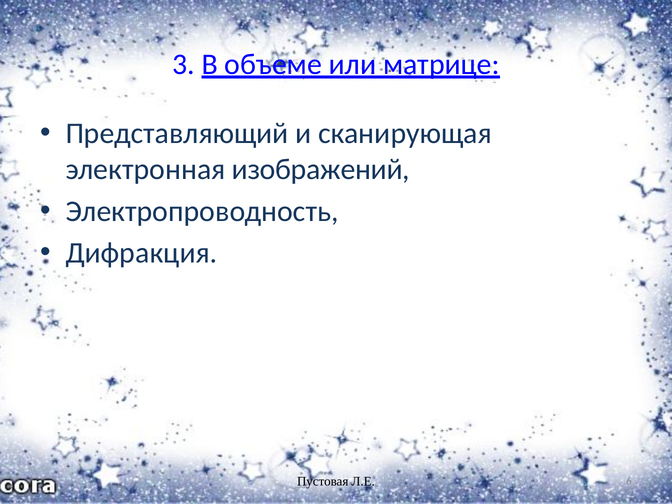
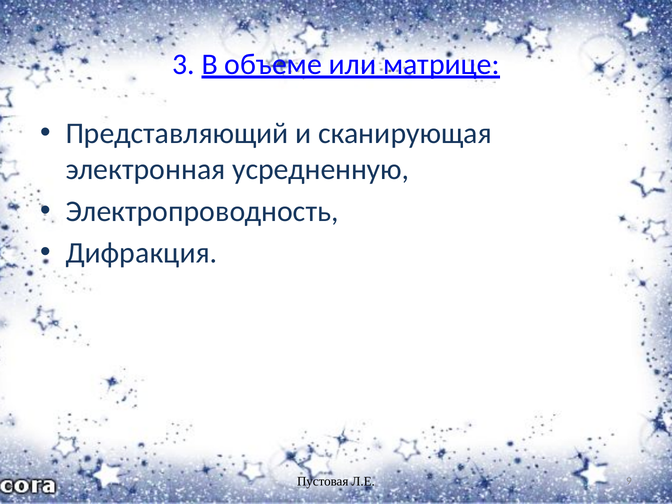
изображений: изображений -> усредненную
6: 6 -> 9
